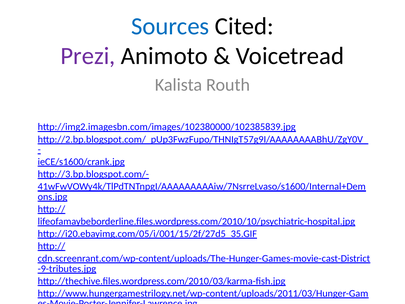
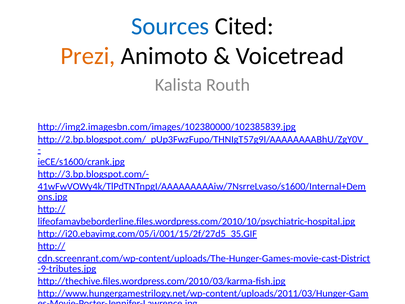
Prezi colour: purple -> orange
